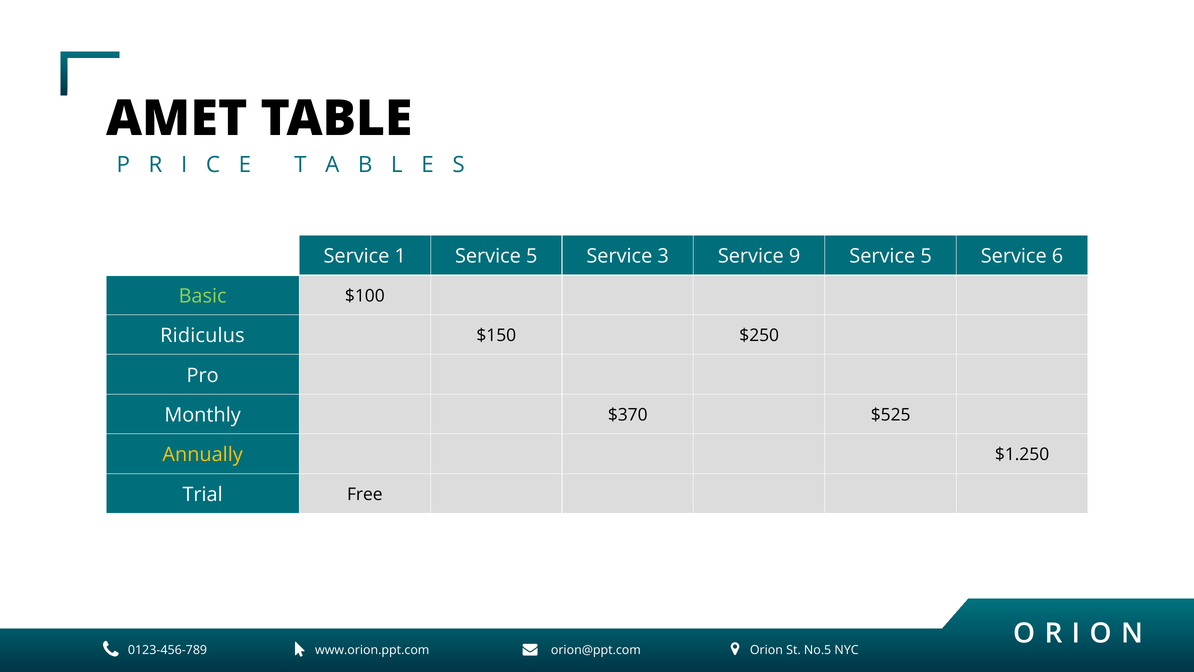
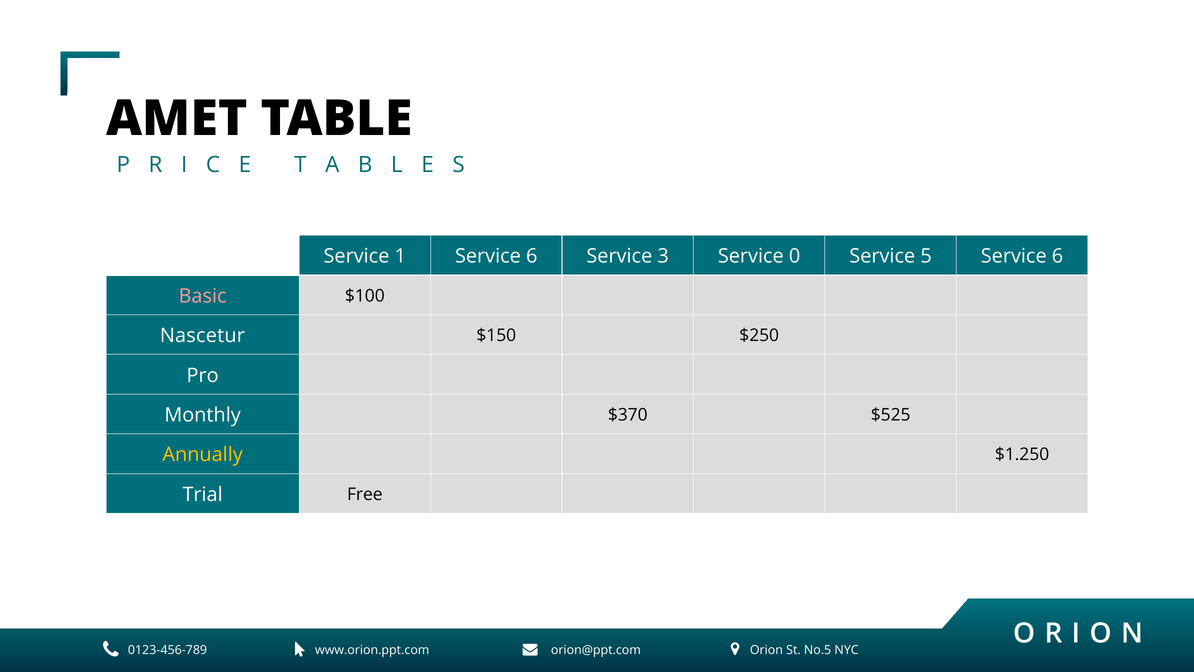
1 Service 5: 5 -> 6
9: 9 -> 0
Basic colour: light green -> pink
Ridiculus: Ridiculus -> Nascetur
